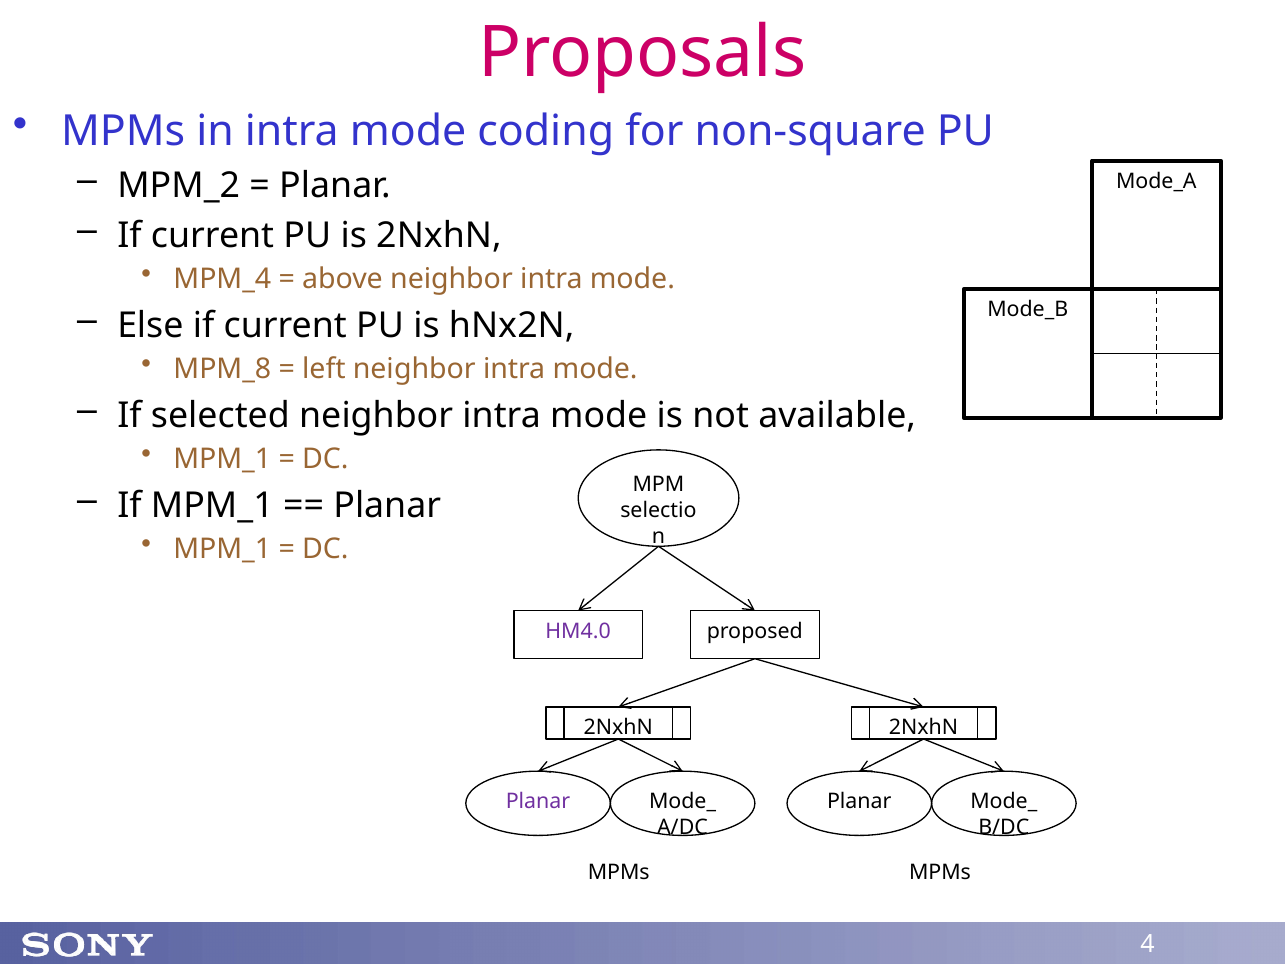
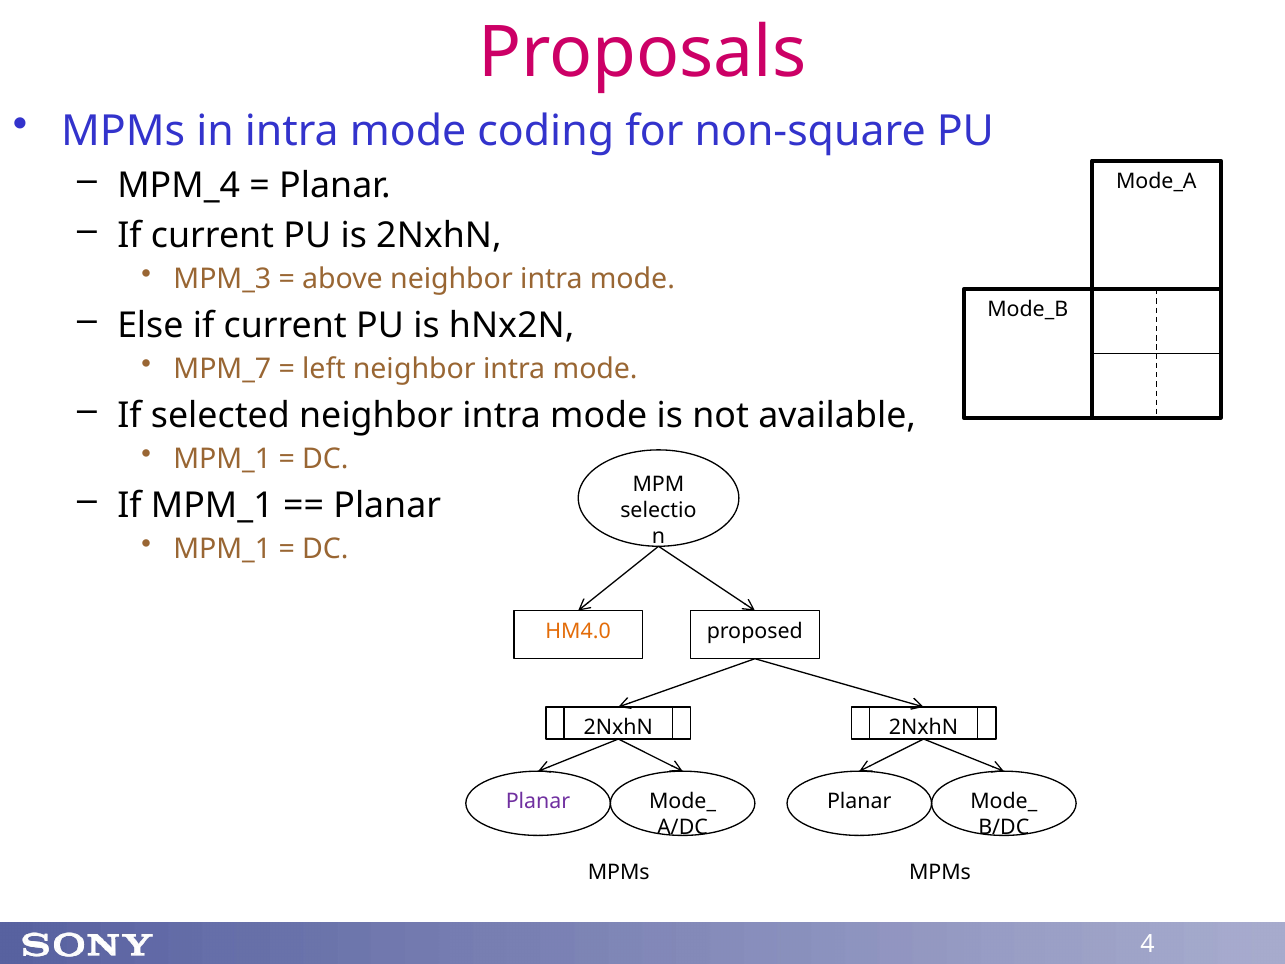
MPM_2: MPM_2 -> MPM_4
MPM_4: MPM_4 -> MPM_3
MPM_8: MPM_8 -> MPM_7
HM4.0 colour: purple -> orange
